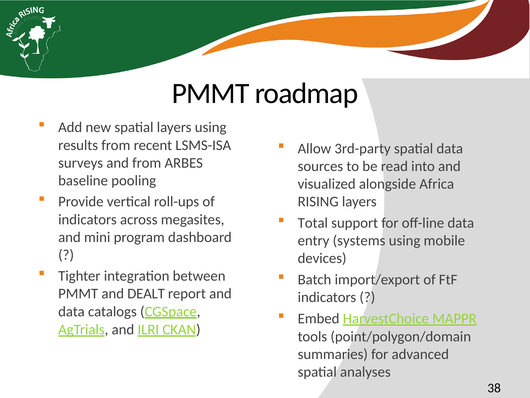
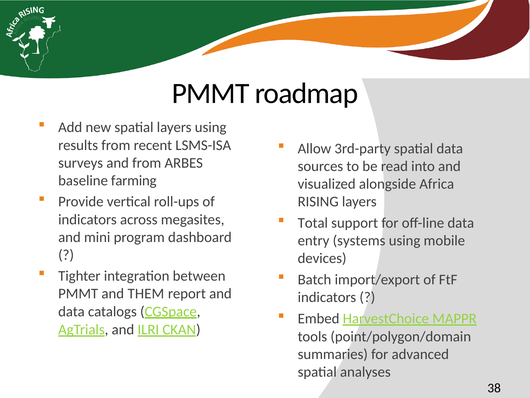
pooling: pooling -> farming
DEALT: DEALT -> THEM
